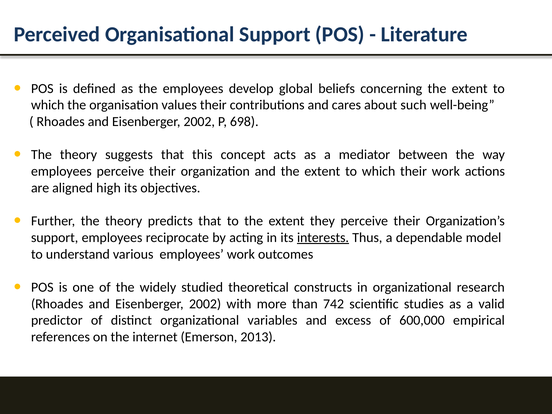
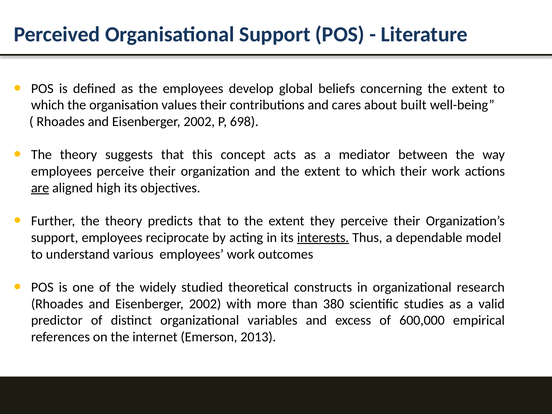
such: such -> built
are underline: none -> present
742: 742 -> 380
